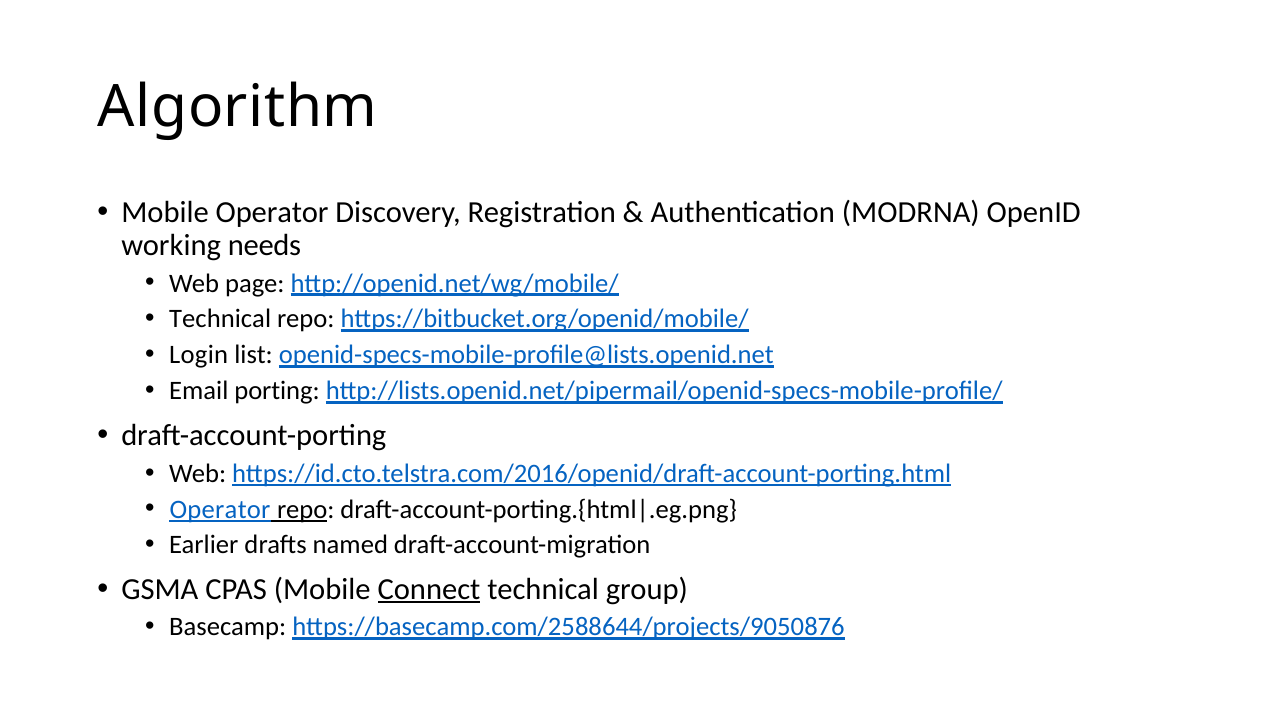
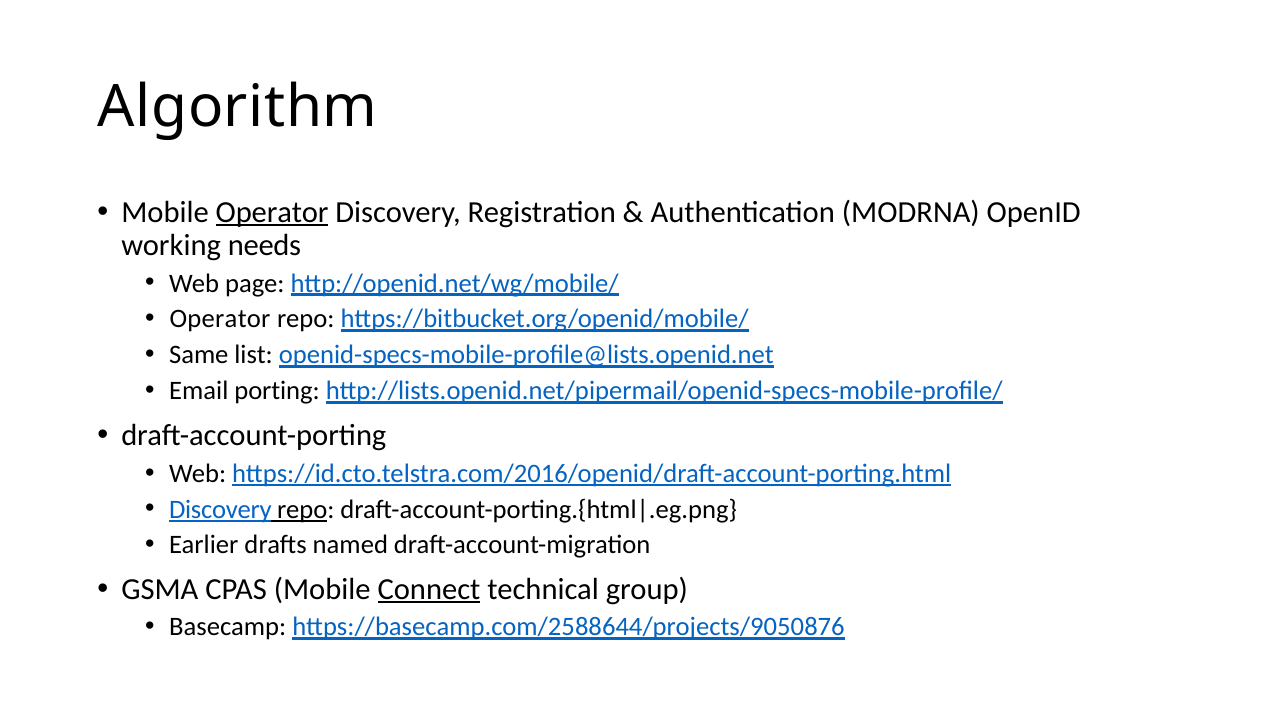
Operator at (272, 212) underline: none -> present
Technical at (220, 319): Technical -> Operator
Login: Login -> Same
Operator at (220, 510): Operator -> Discovery
